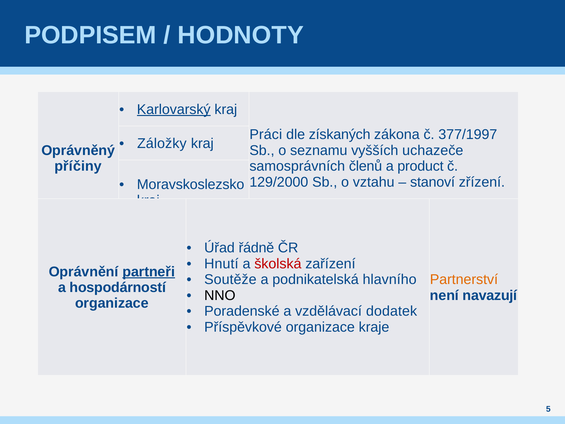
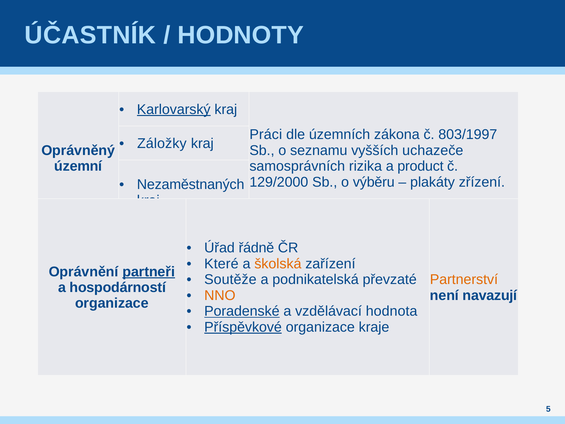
PODPISEM: PODPISEM -> ÚČASTNÍK
získaných: získaných -> územních
377/1997: 377/1997 -> 803/1997
příčiny: příčiny -> územní
členů: členů -> rizika
vztahu: vztahu -> výběru
stanoví: stanoví -> plakáty
Moravskoslezsko: Moravskoslezsko -> Nezaměstnaných
Hnutí: Hnutí -> Které
školská colour: red -> orange
hlavního: hlavního -> převzaté
NNO colour: black -> orange
Poradenské underline: none -> present
dodatek: dodatek -> hodnota
Příspěvkové underline: none -> present
